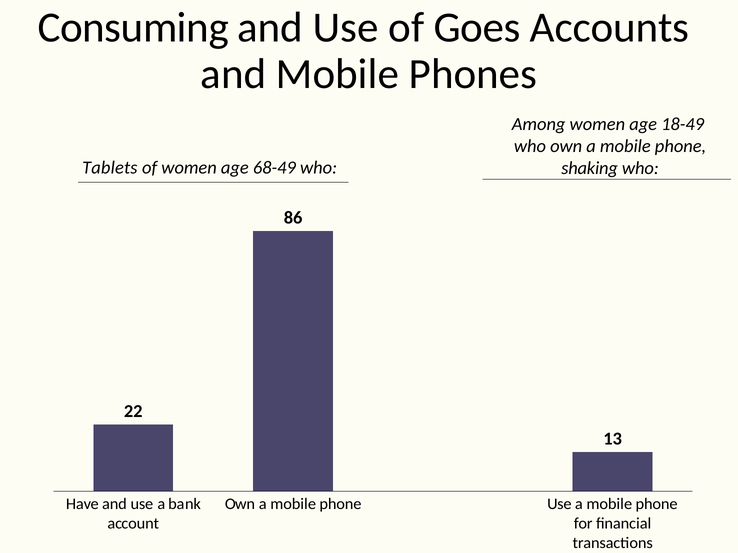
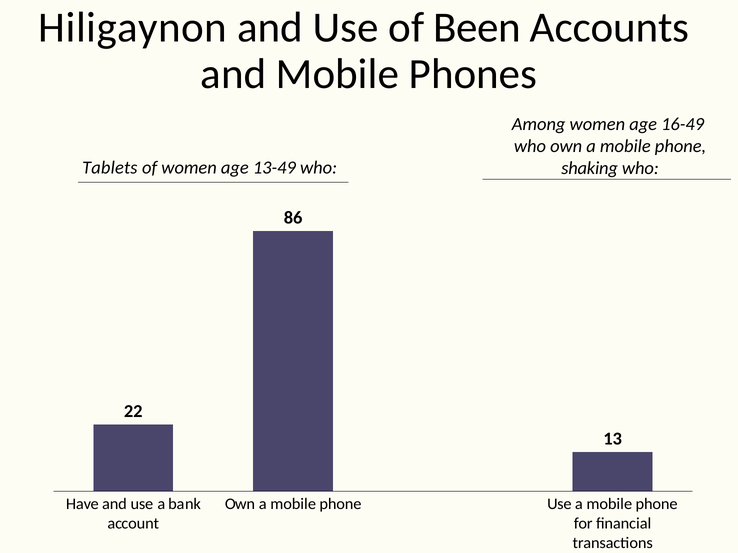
Consuming: Consuming -> Hiligaynon
Goes: Goes -> Been
18-49: 18-49 -> 16-49
68-49: 68-49 -> 13-49
